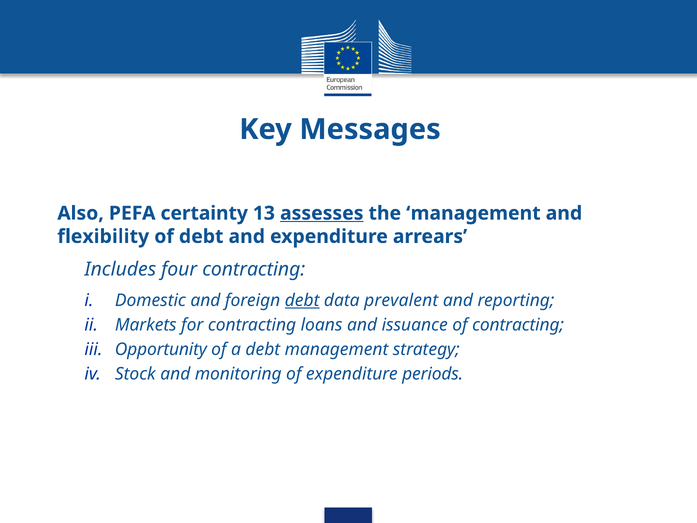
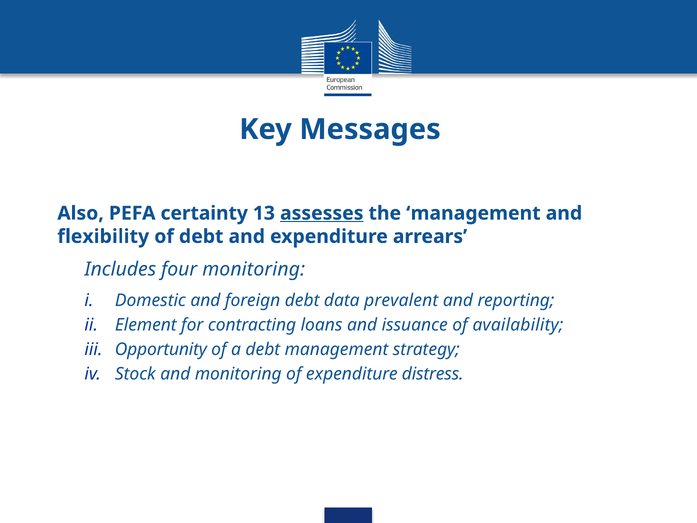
four contracting: contracting -> monitoring
debt at (302, 301) underline: present -> none
Markets: Markets -> Element
of contracting: contracting -> availability
periods: periods -> distress
